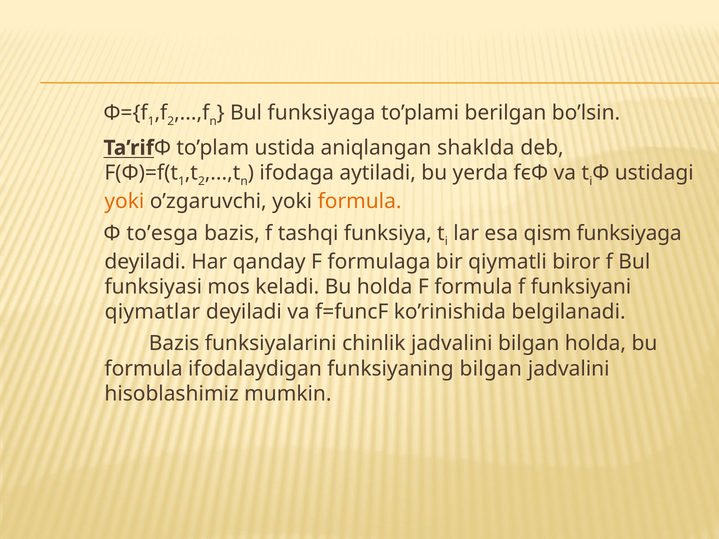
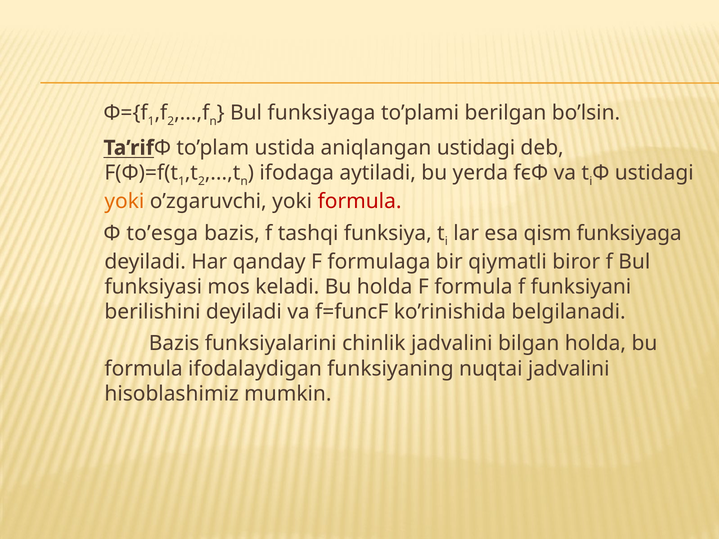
aniqlangan shaklda: shaklda -> ustidagi
formula at (360, 202) colour: orange -> red
qiymatlar: qiymatlar -> berilishini
funksiyaning bilgan: bilgan -> nuqtai
